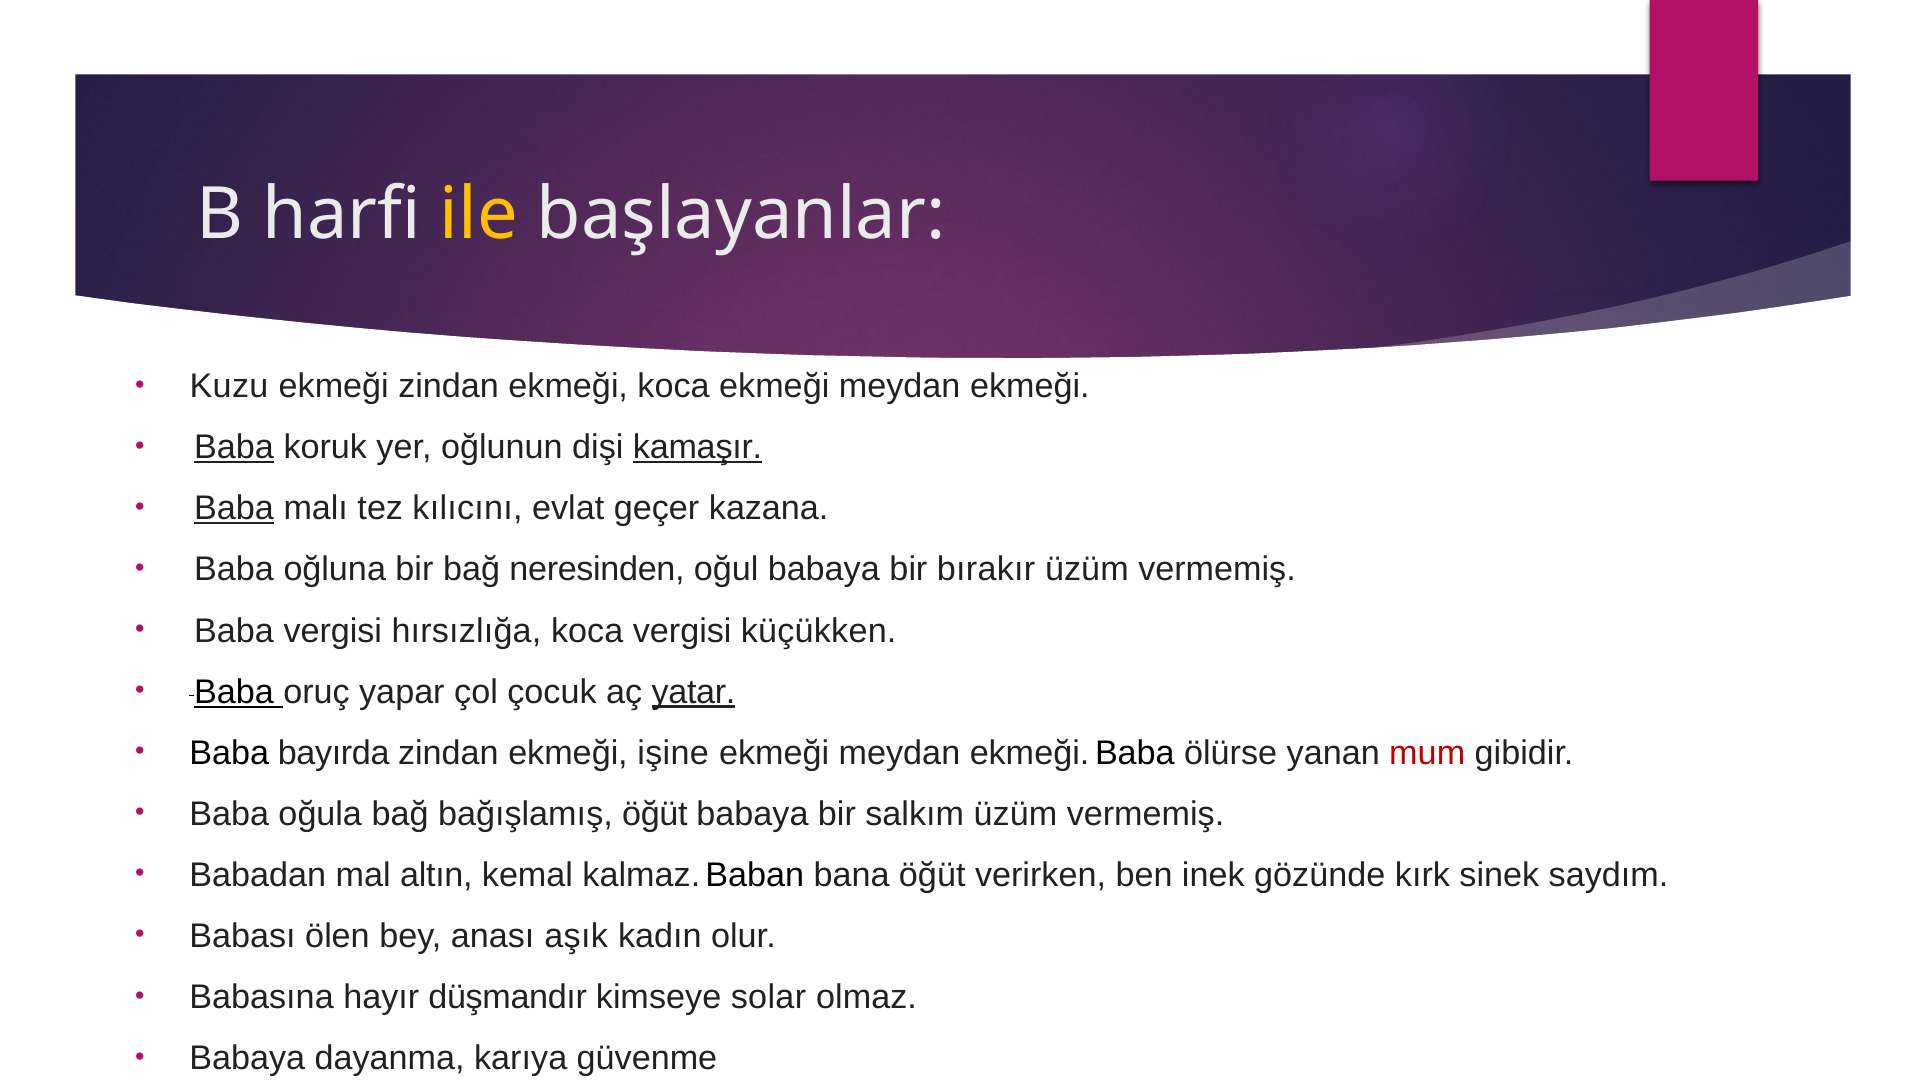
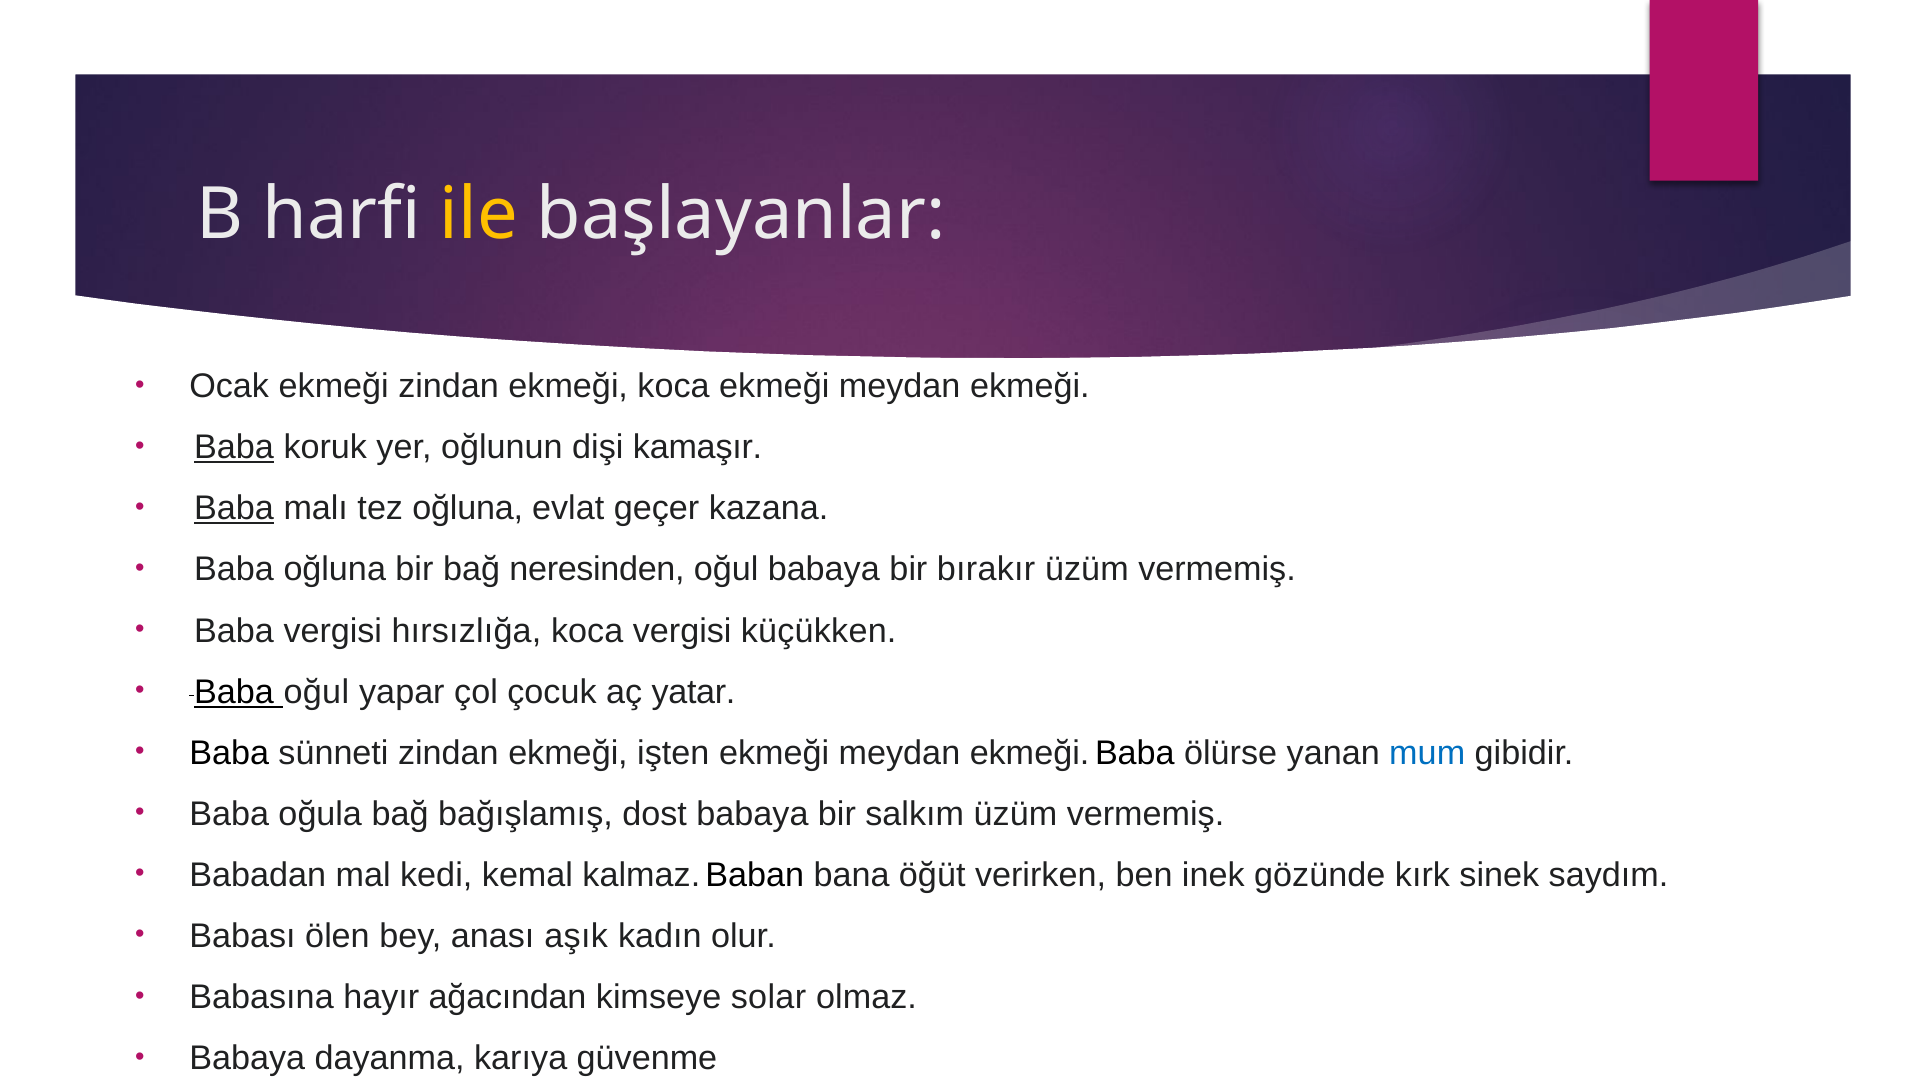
Kuzu: Kuzu -> Ocak
kamaşır underline: present -> none
tez kılıcını: kılıcını -> oğluna
Baba oruç: oruç -> oğul
yatar underline: present -> none
bayırda: bayırda -> sünneti
işine: işine -> işten
mum colour: red -> blue
bağışlamış öğüt: öğüt -> dost
altın: altın -> kedi
düşmandır: düşmandır -> ağacından
